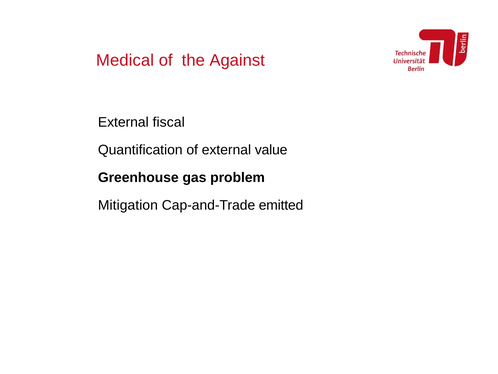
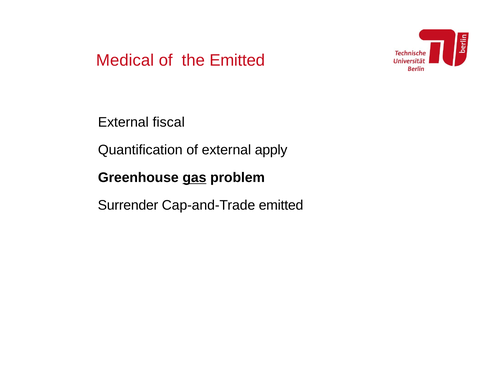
the Against: Against -> Emitted
value: value -> apply
gas underline: none -> present
Mitigation: Mitigation -> Surrender
